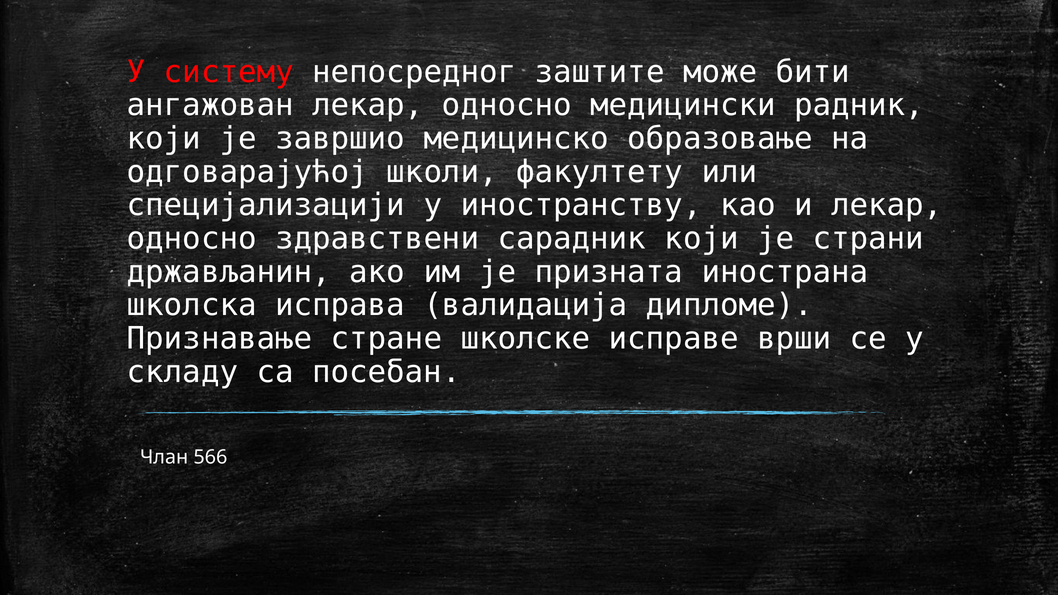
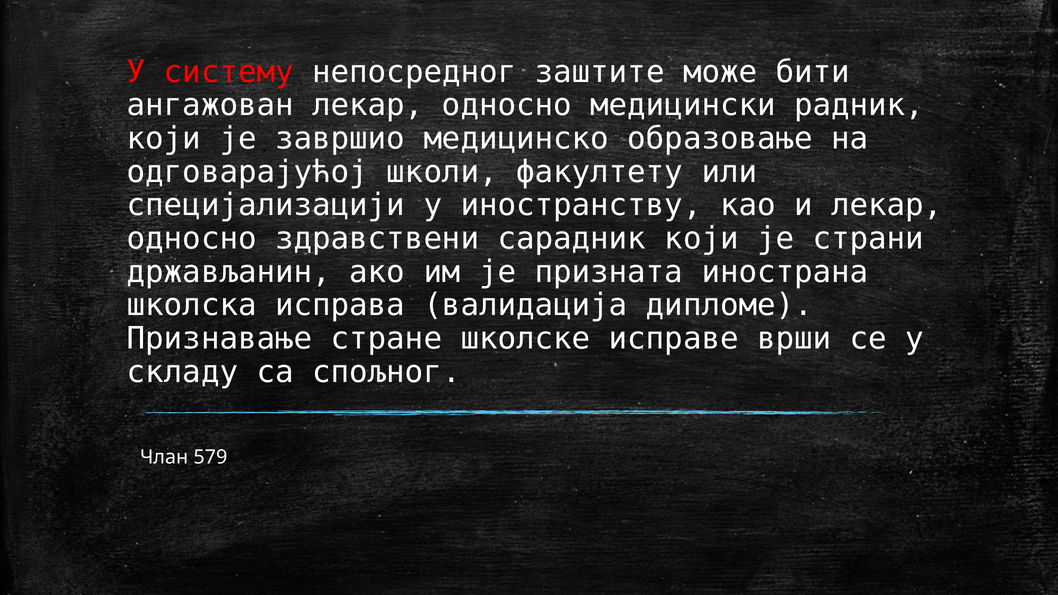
посебан: посебан -> спољног
566: 566 -> 579
